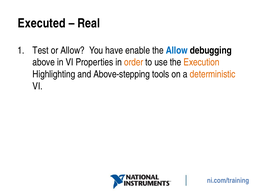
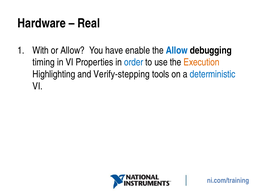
Executed: Executed -> Hardware
Test: Test -> With
above: above -> timing
order colour: orange -> blue
Above-stepping: Above-stepping -> Verify-stepping
deterministic colour: orange -> blue
